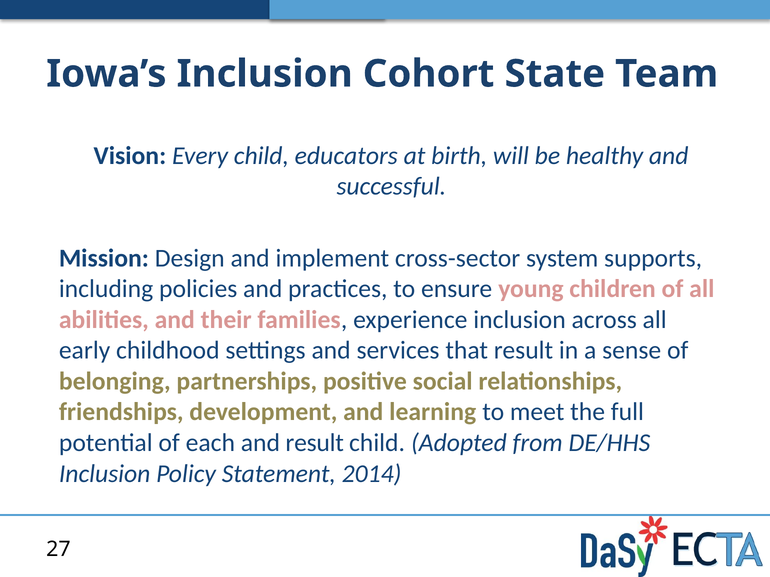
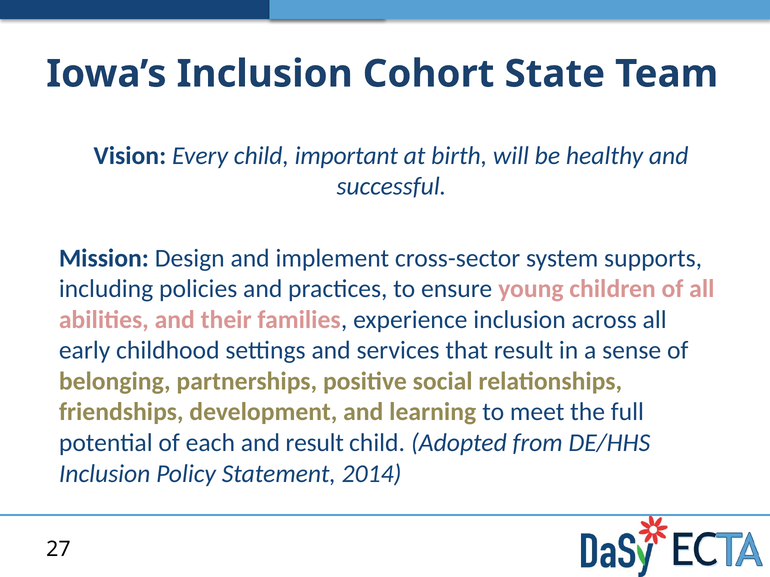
educators: educators -> important
